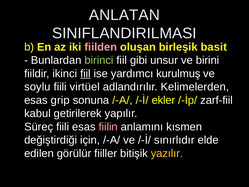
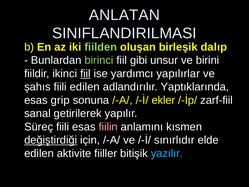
fiilden colour: pink -> light green
basit: basit -> dalıp
kurulmuş: kurulmuş -> yapılırlar
soylu: soylu -> şahıs
fiili virtüel: virtüel -> edilen
Kelimelerden: Kelimelerden -> Yaptıklarında
kabul: kabul -> sanal
değiştirdiği underline: none -> present
görülür: görülür -> aktivite
yazılır colour: yellow -> light blue
